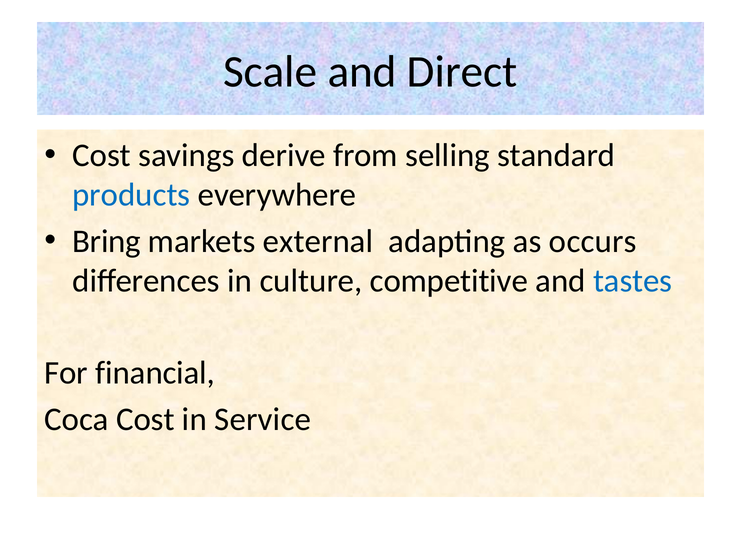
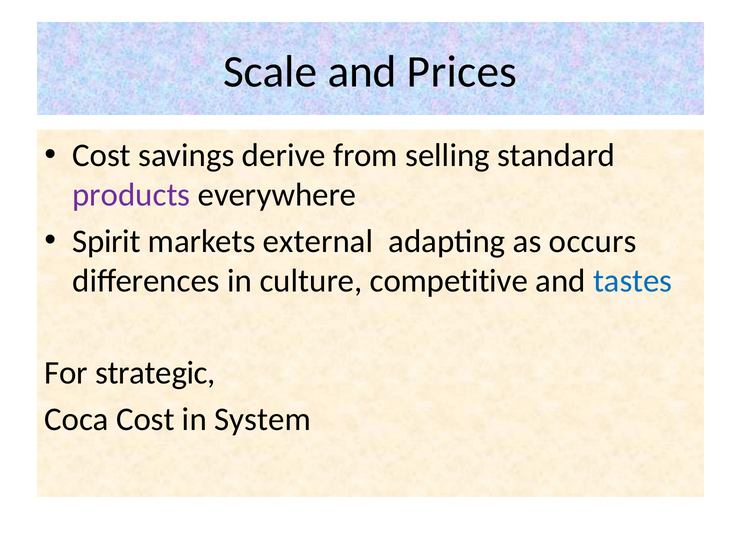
Direct: Direct -> Prices
products colour: blue -> purple
Bring: Bring -> Spirit
financial: financial -> strategic
Service: Service -> System
